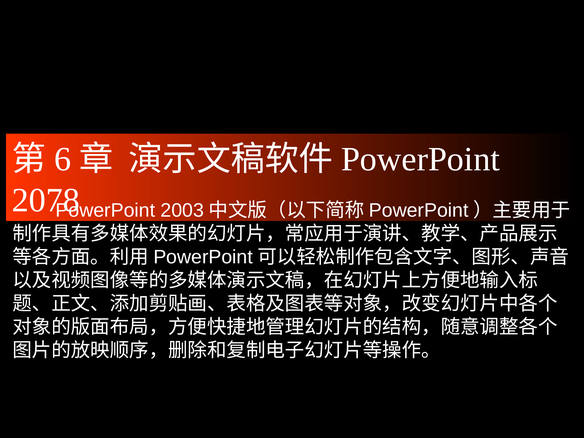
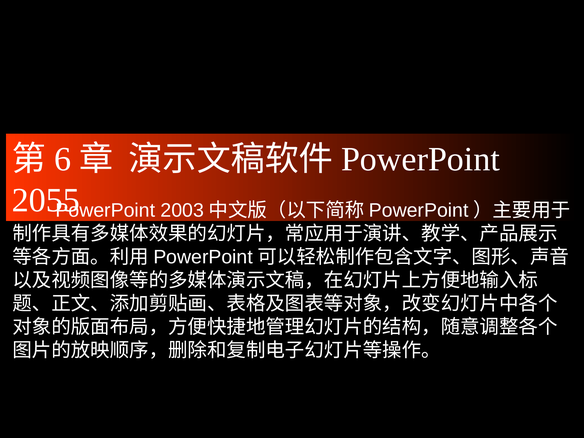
2078: 2078 -> 2055
